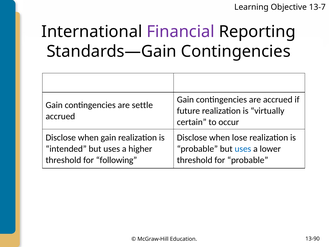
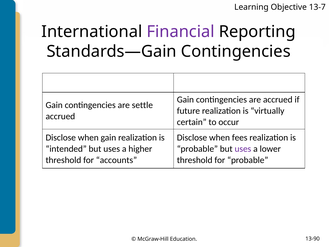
lose: lose -> fees
uses at (243, 149) colour: blue -> purple
following: following -> accounts
